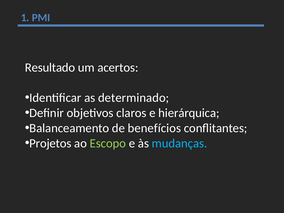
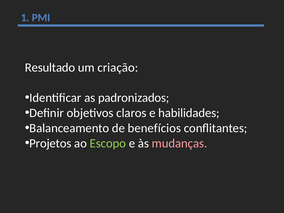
acertos: acertos -> criação
determinado: determinado -> padronizados
hierárquica: hierárquica -> habilidades
mudanças colour: light blue -> pink
